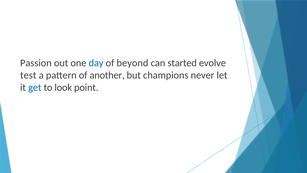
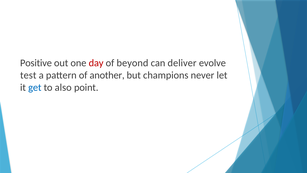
Passion: Passion -> Positive
day colour: blue -> red
started: started -> deliver
look: look -> also
